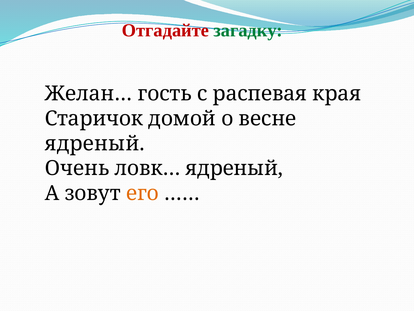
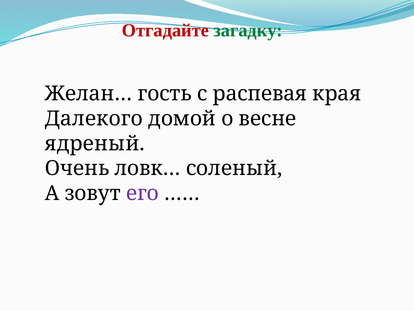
Старичок: Старичок -> Далекого
ловк… ядреный: ядреный -> соленый
его colour: orange -> purple
